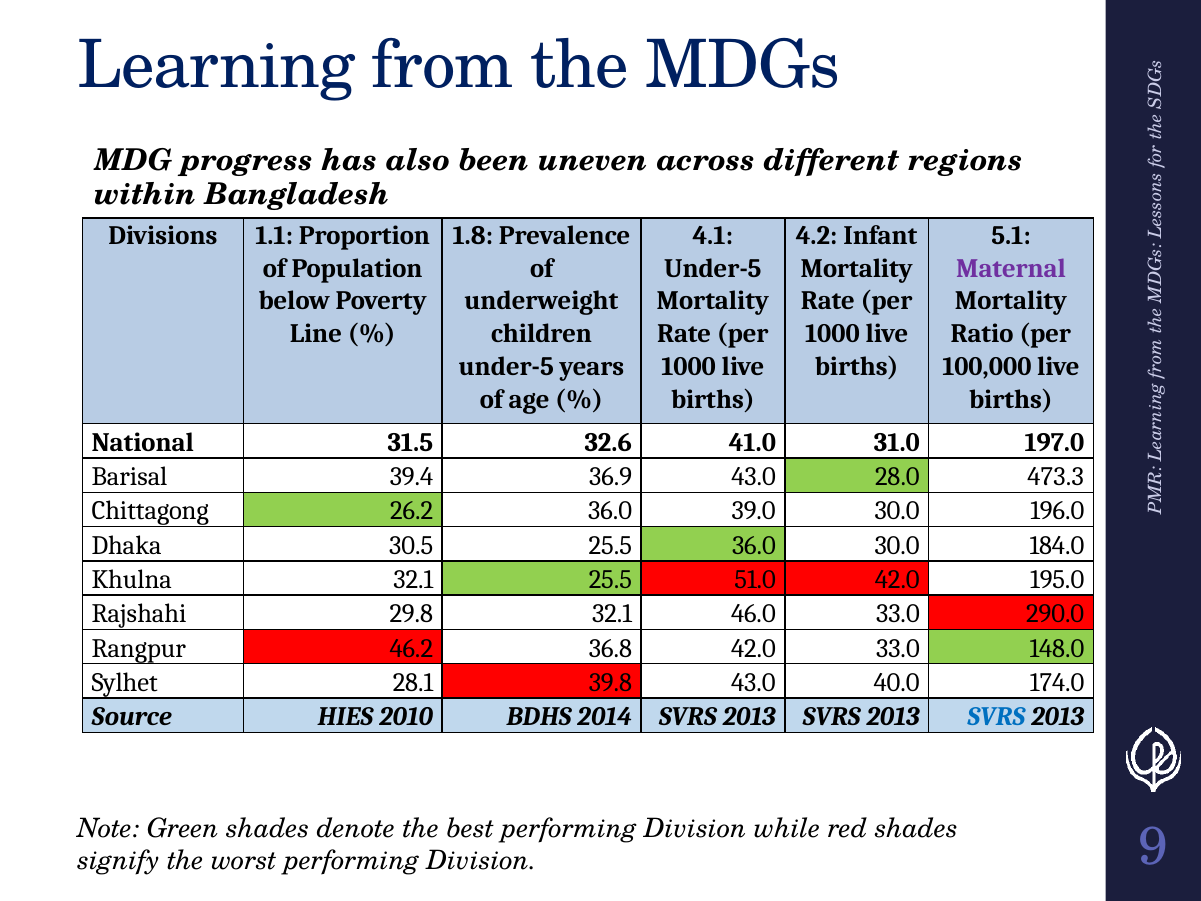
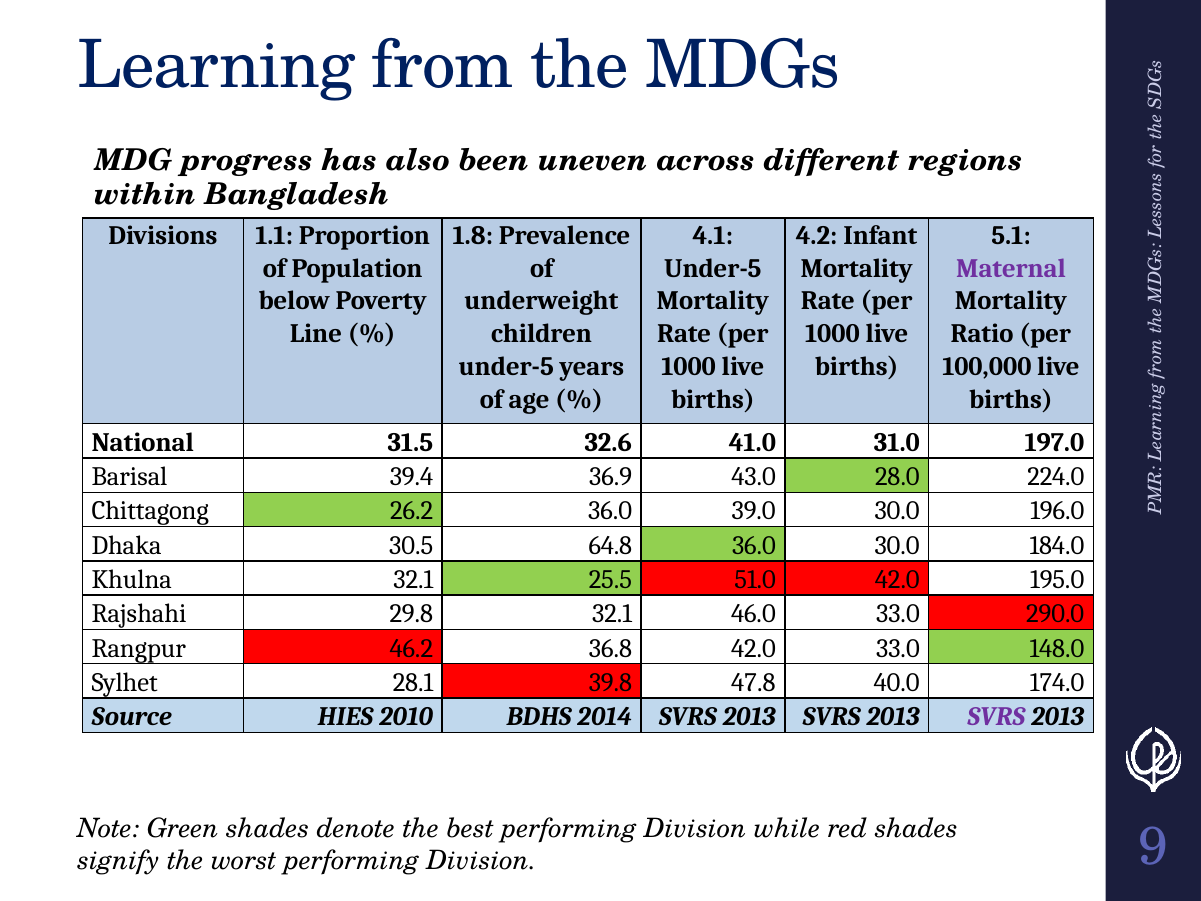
473.3: 473.3 -> 224.0
30.5 25.5: 25.5 -> 64.8
39.8 43.0: 43.0 -> 47.8
SVRS at (996, 717) colour: blue -> purple
